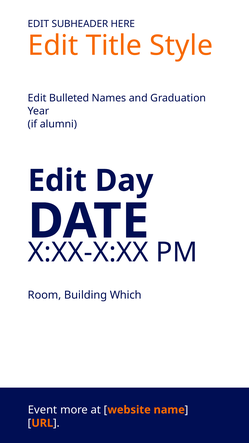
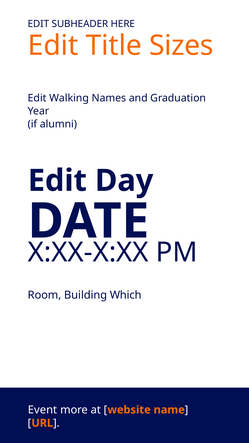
Style: Style -> Sizes
Bulleted: Bulleted -> Walking
